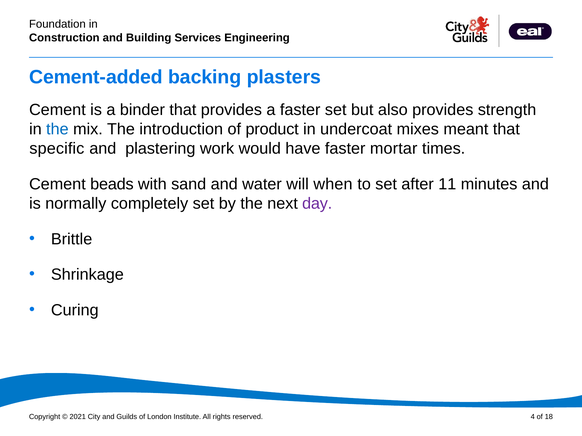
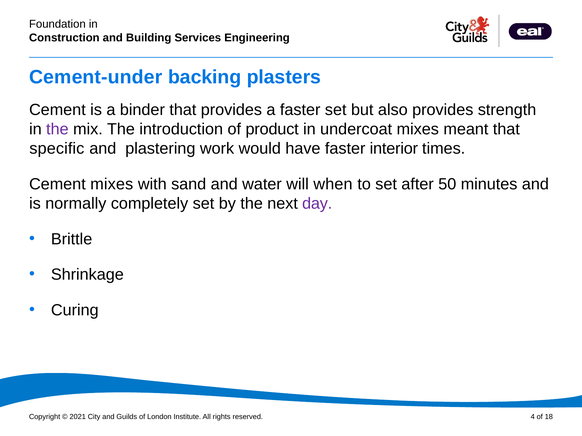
Cement-added: Cement-added -> Cement-under
the at (57, 129) colour: blue -> purple
mortar: mortar -> interior
Cement beads: beads -> mixes
11: 11 -> 50
